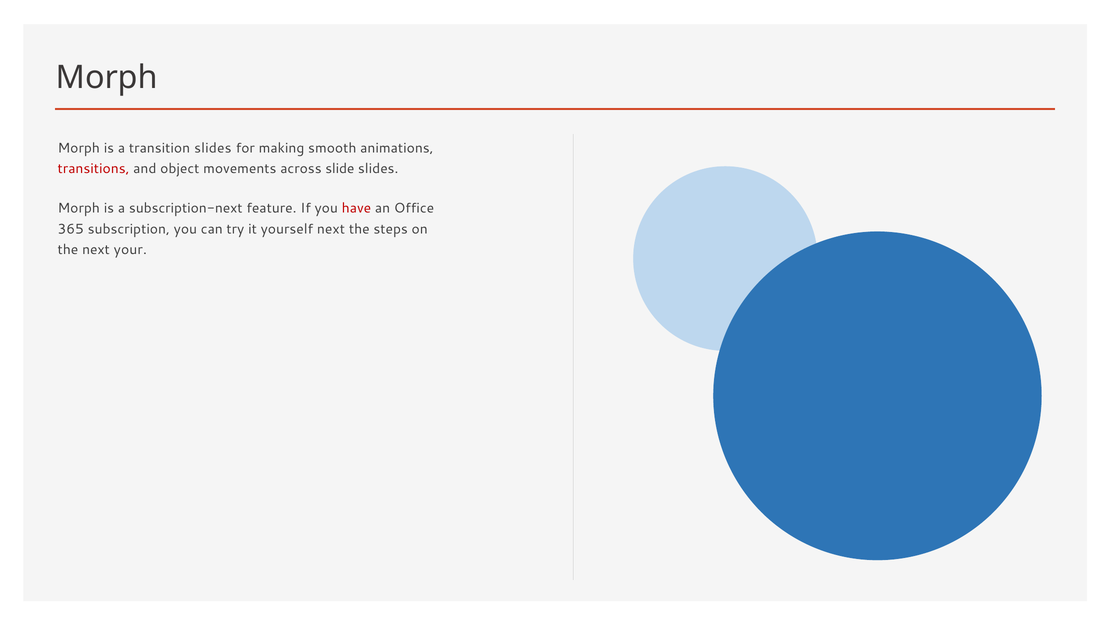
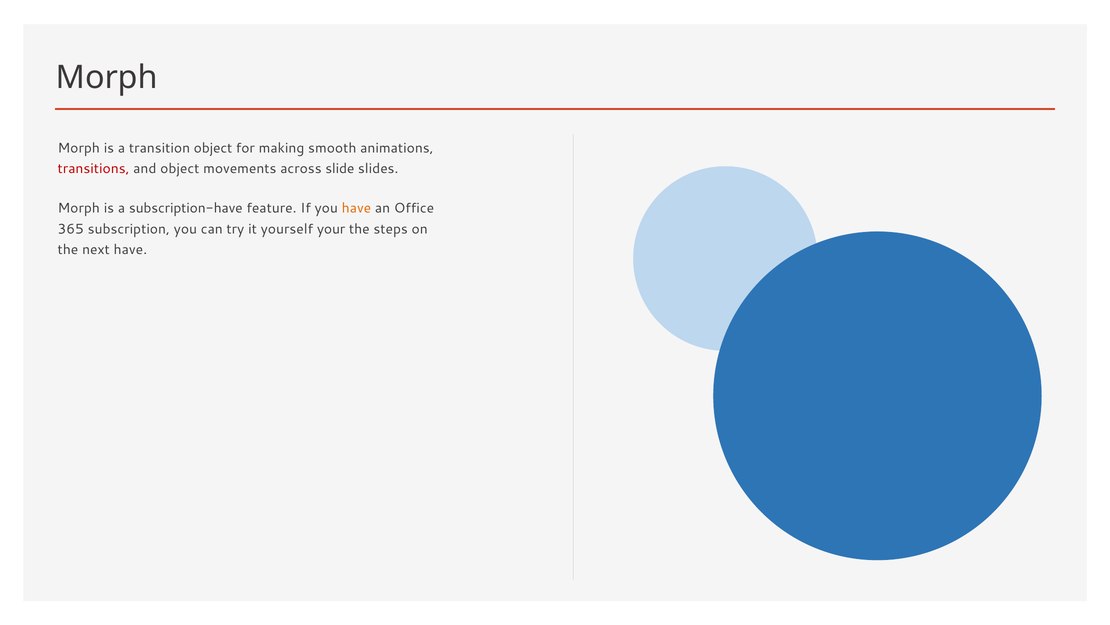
transition slides: slides -> object
subscription-next: subscription-next -> subscription-have
have at (356, 208) colour: red -> orange
yourself next: next -> your
next your: your -> have
